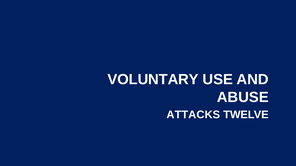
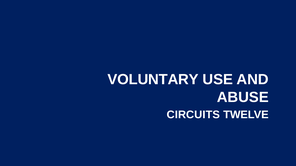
ATTACKS: ATTACKS -> CIRCUITS
